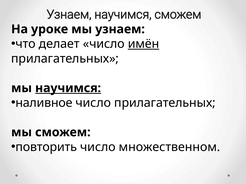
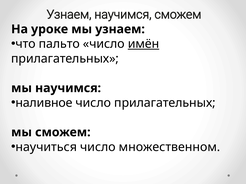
делает: делает -> пальто
научимся at (68, 88) underline: present -> none
повторить: повторить -> научиться
